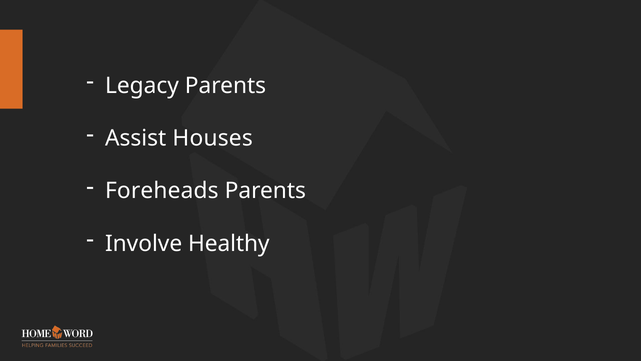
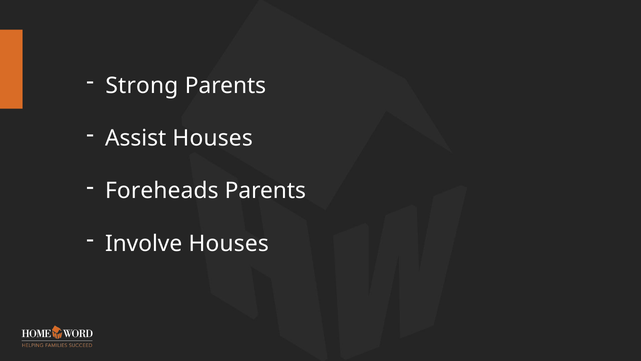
Legacy: Legacy -> Strong
Involve Healthy: Healthy -> Houses
